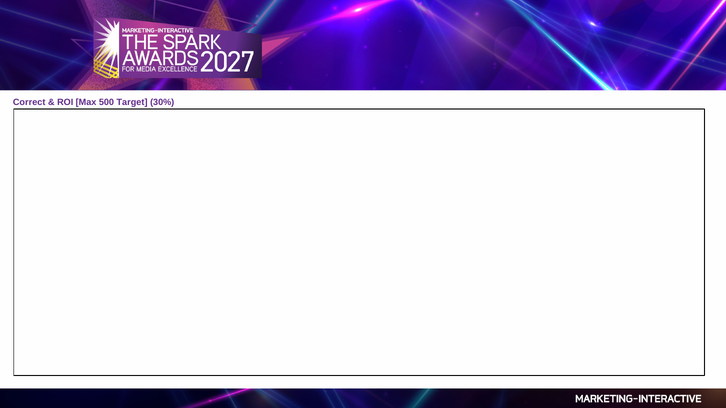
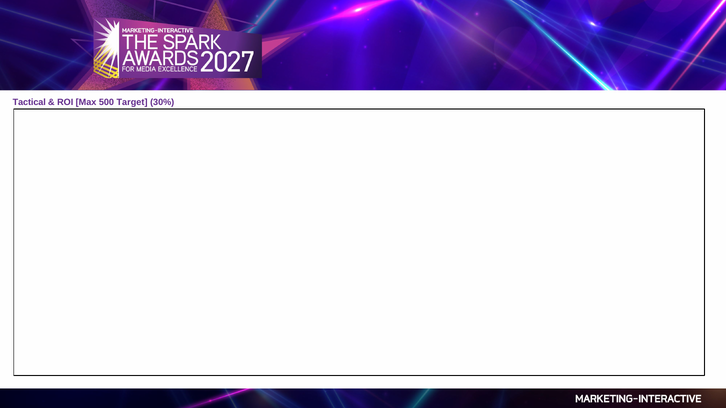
Correct: Correct -> Tactical
